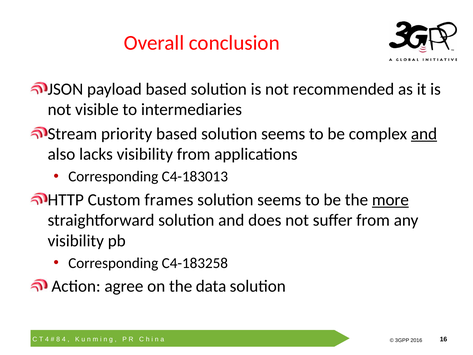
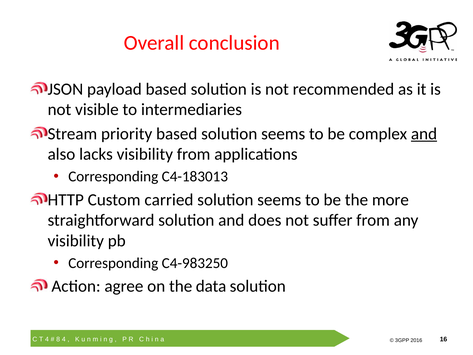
frames: frames -> carried
more underline: present -> none
C4-183258: C4-183258 -> C4-983250
